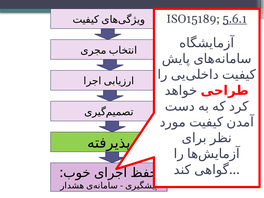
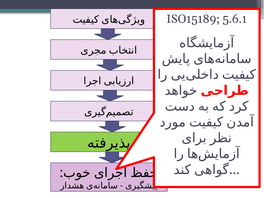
5.6.1 underline: present -> none
